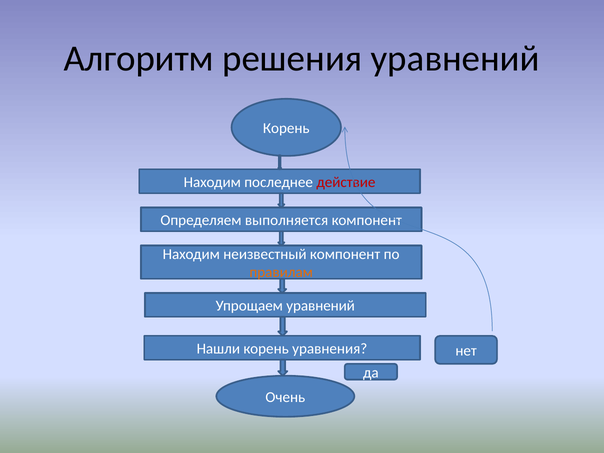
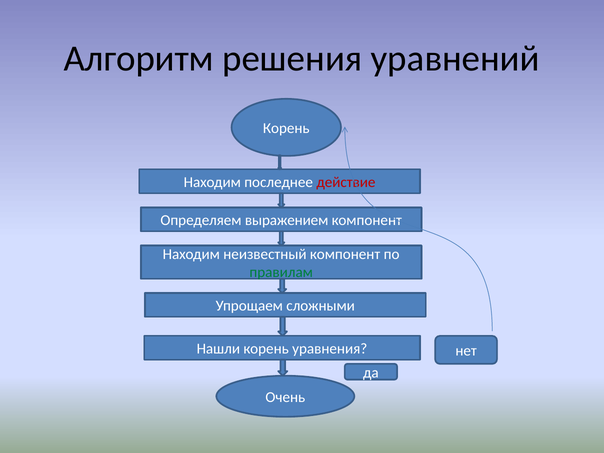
выполняется: выполняется -> выражением
правилам colour: orange -> green
Упрощаем уравнений: уравнений -> сложными
